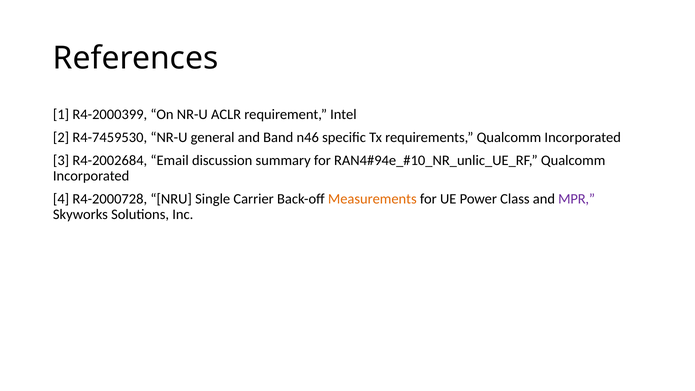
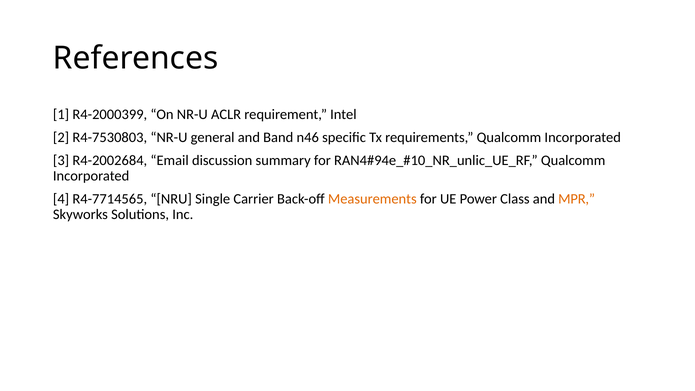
R4-7459530: R4-7459530 -> R4-7530803
R4-2000728: R4-2000728 -> R4-7714565
MPR colour: purple -> orange
